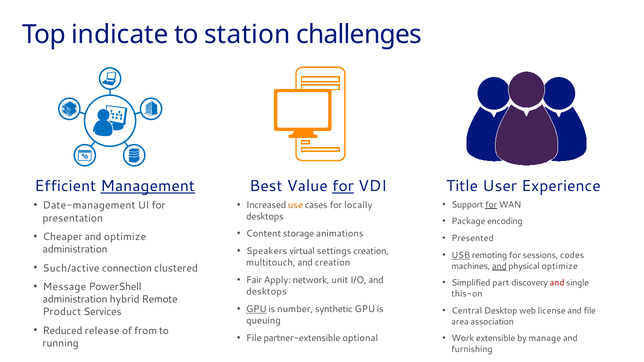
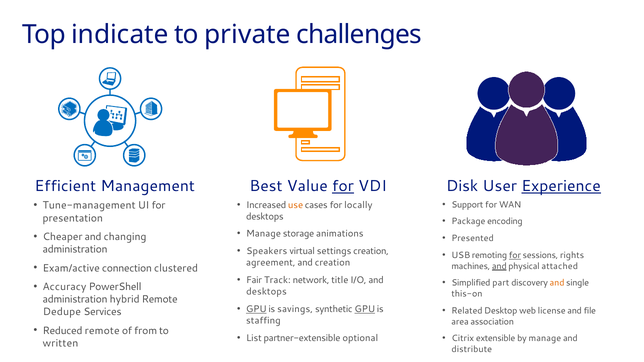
station: station -> private
Management underline: present -> none
Title: Title -> Disk
Experience underline: none -> present
for at (491, 205) underline: present -> none
Date-management: Date-management -> Tune-management
Content at (264, 234): Content -> Manage
and optimize: optimize -> changing
USB underline: present -> none
for at (515, 255) underline: none -> present
codes: codes -> rights
multitouch: multitouch -> agreement
Such/active: Such/active -> Exam/active
physical optimize: optimize -> attached
Apply: Apply -> Track
unit: unit -> title
and at (557, 283) colour: red -> orange
Message: Message -> Accuracy
number: number -> savings
GPU at (365, 309) underline: none -> present
Central: Central -> Related
Product: Product -> Dedupe
queuing: queuing -> staffing
Reduced release: release -> remote
File at (254, 338): File -> List
Work: Work -> Citrix
running: running -> written
furnishing: furnishing -> distribute
